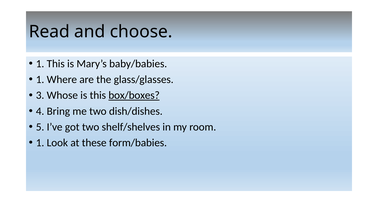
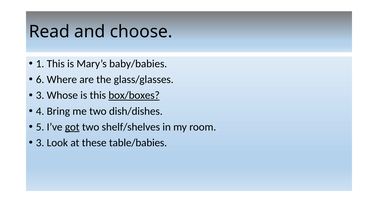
1 at (40, 80): 1 -> 6
got underline: none -> present
1 at (40, 143): 1 -> 3
form/babies: form/babies -> table/babies
